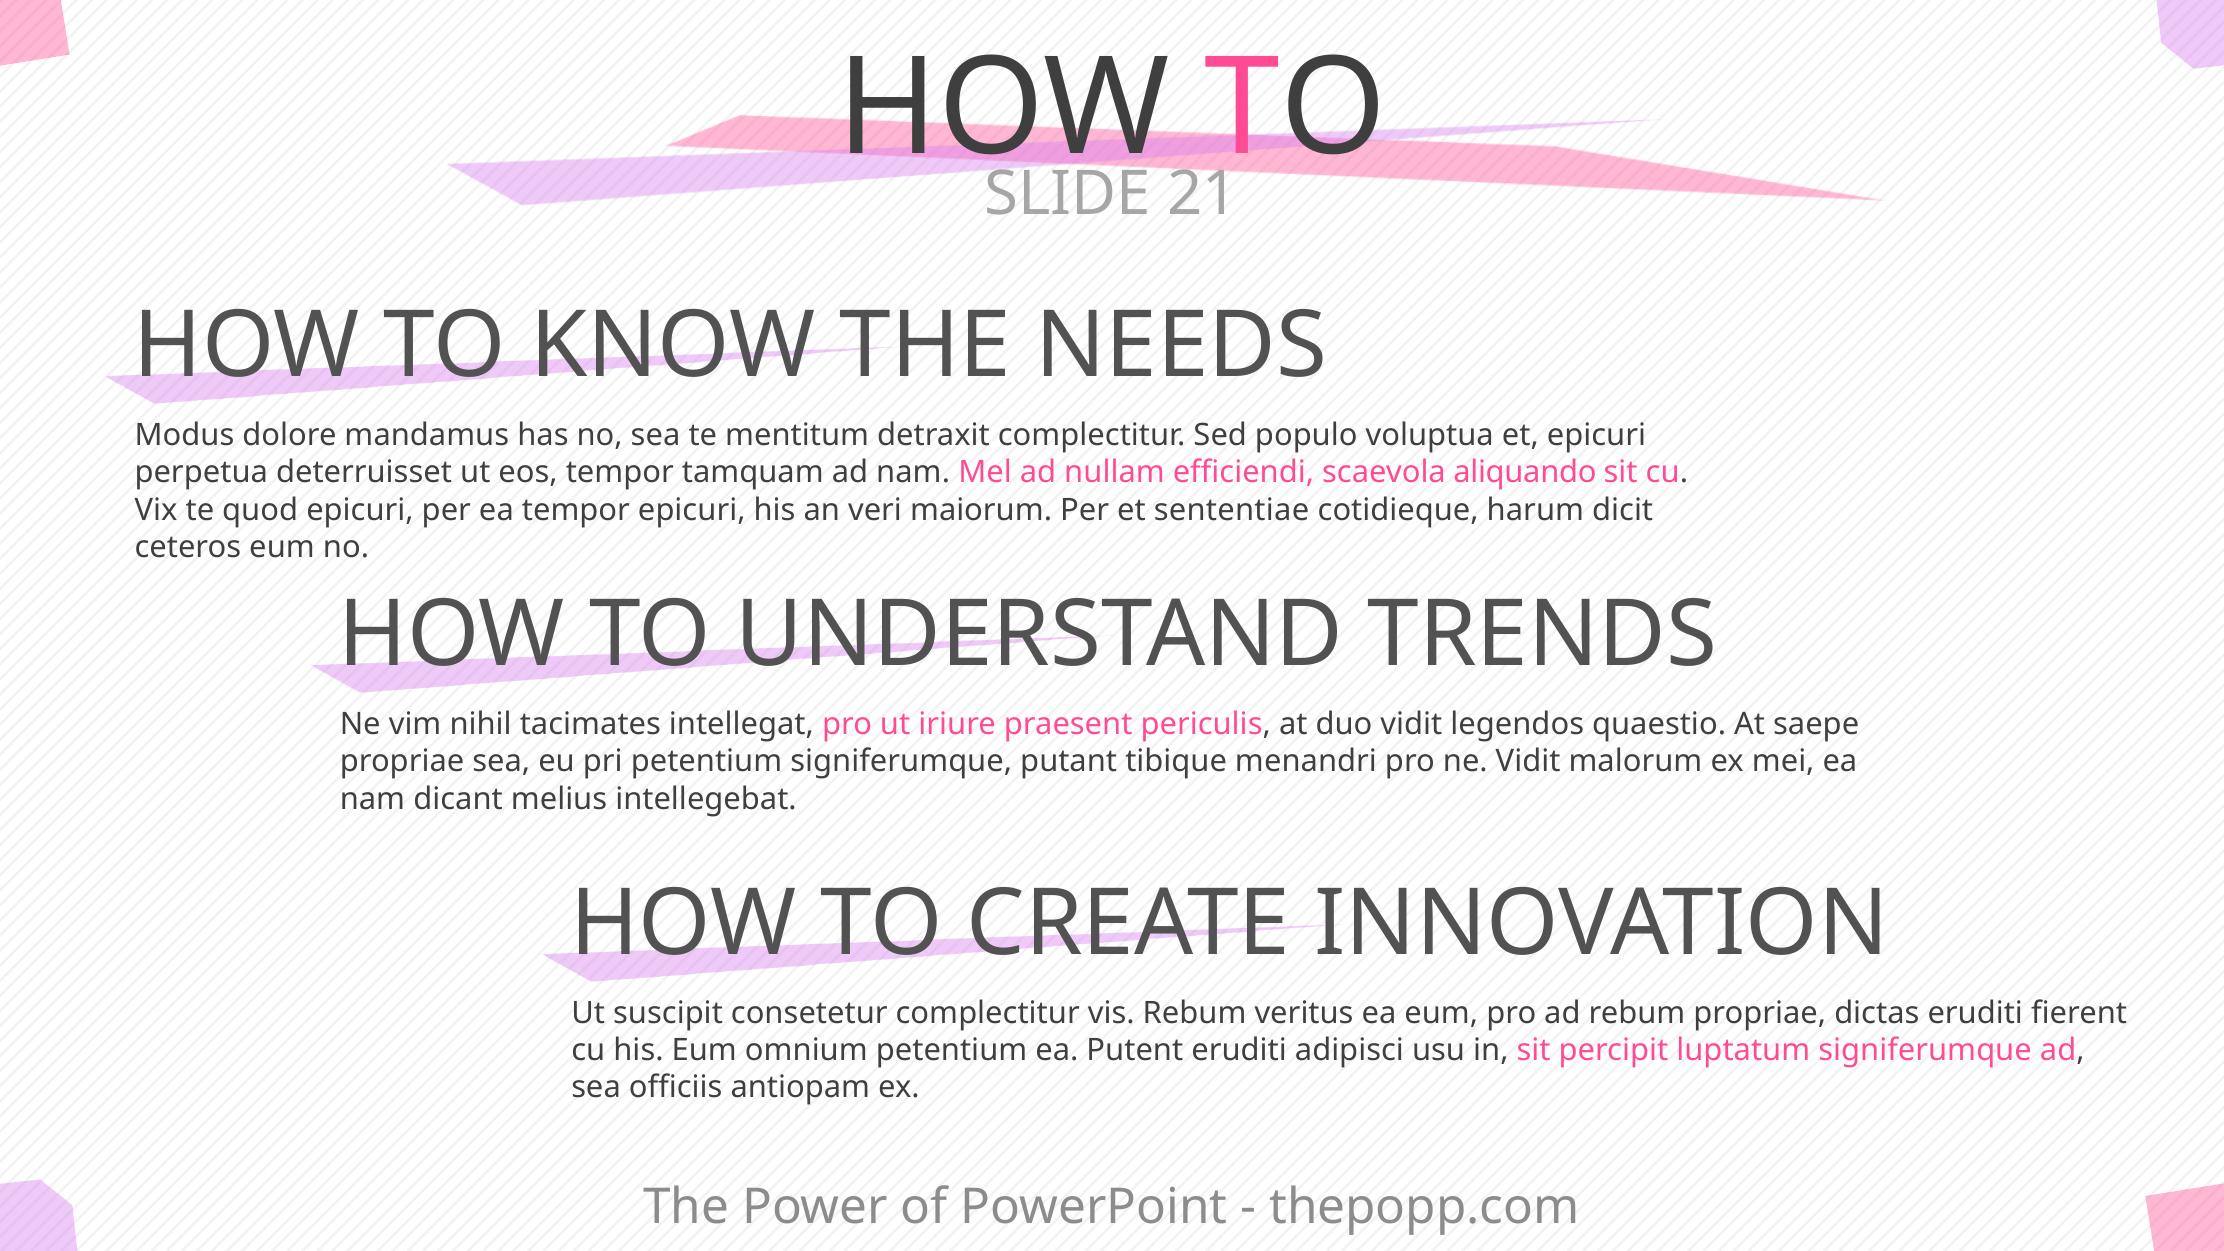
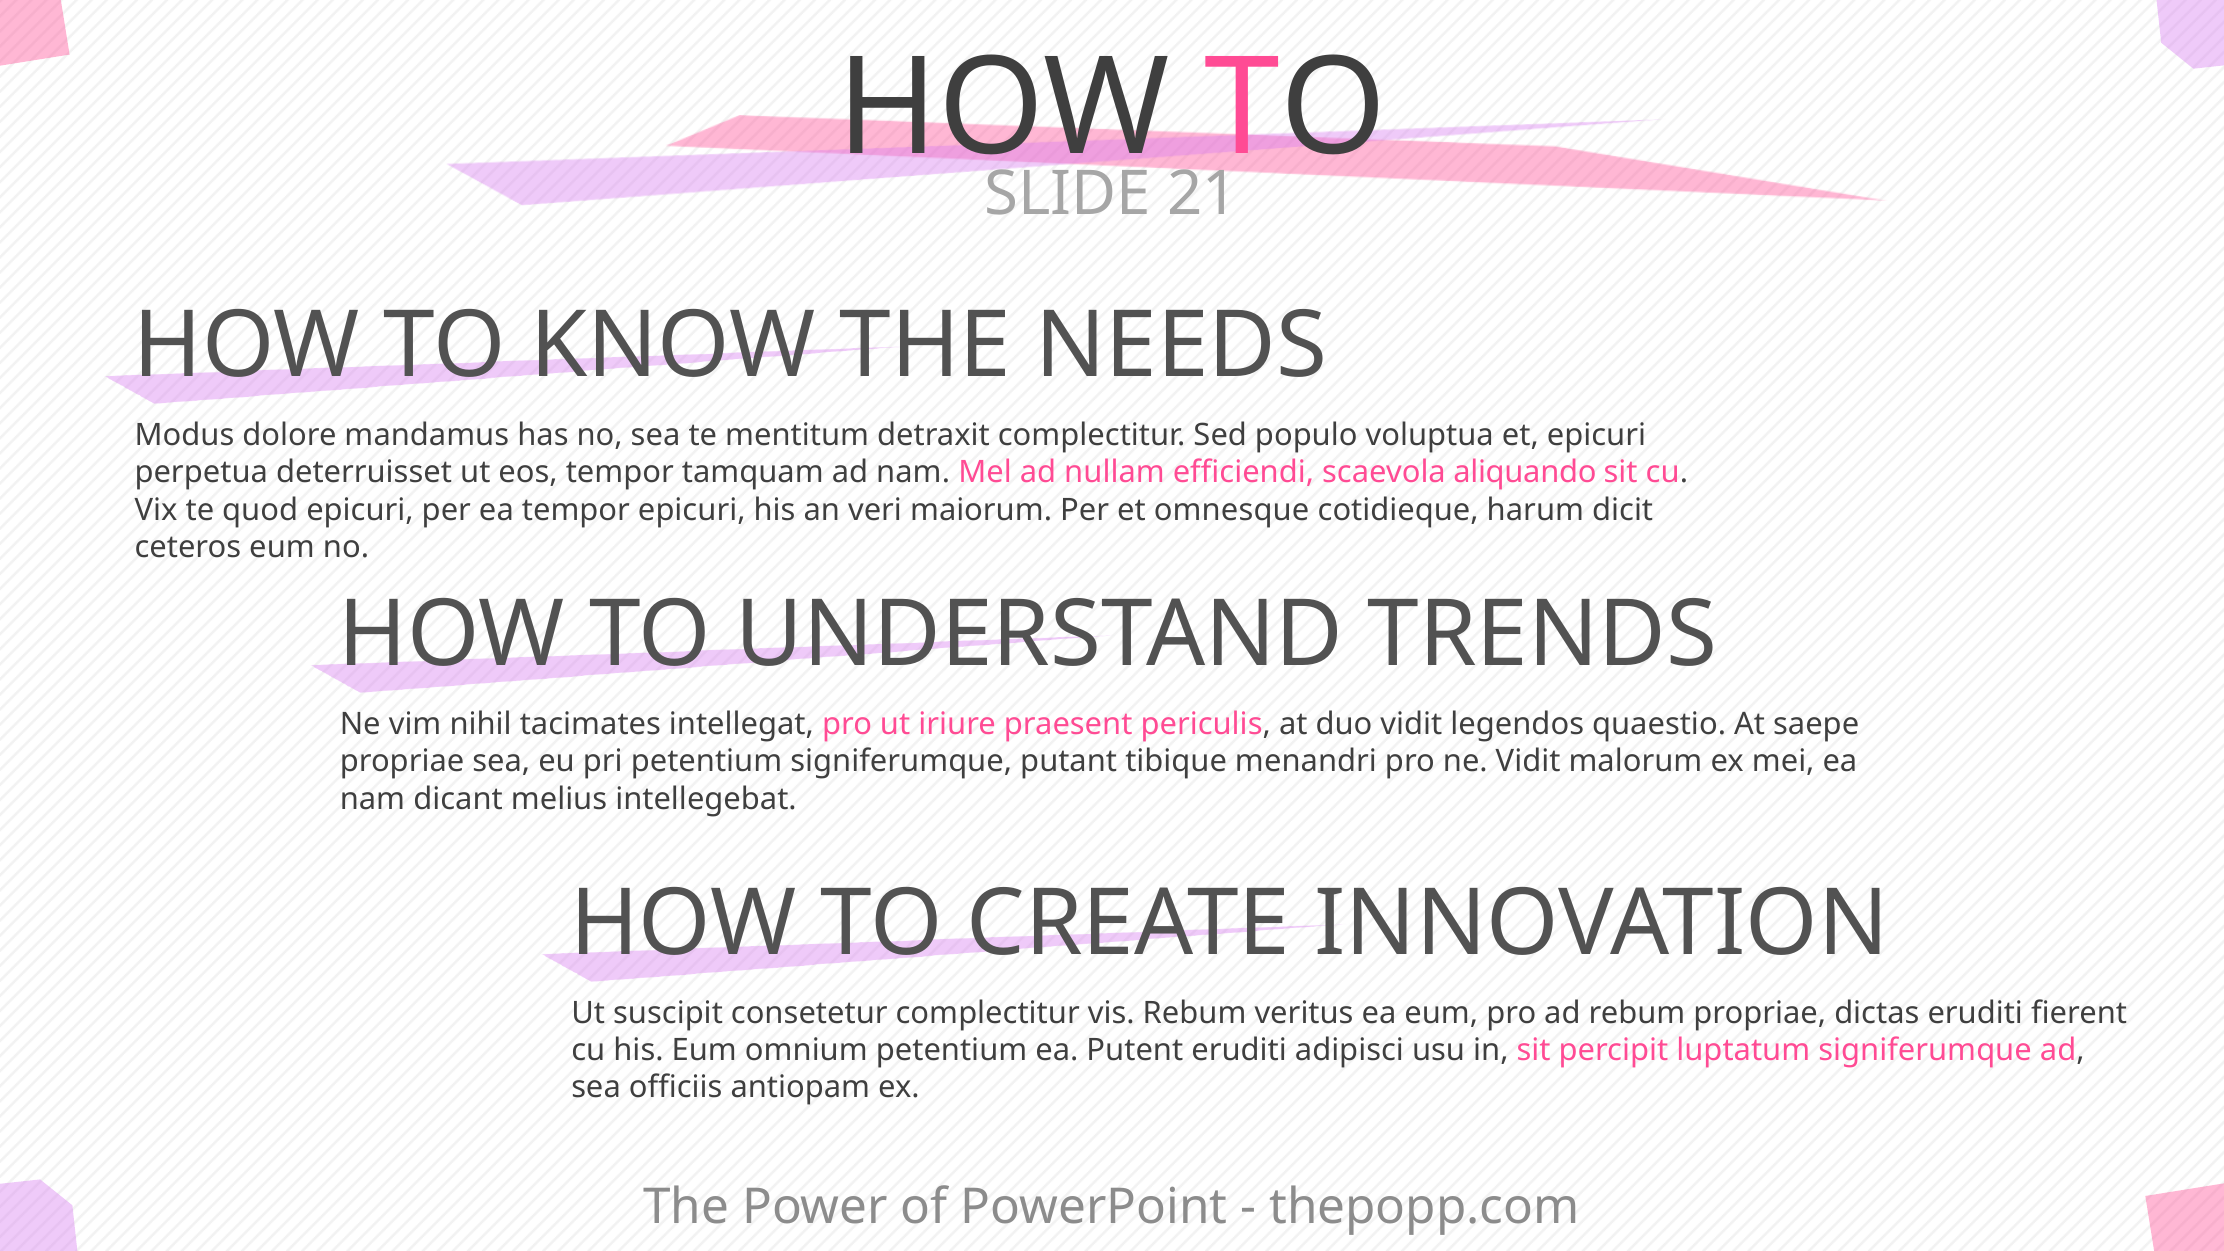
sententiae: sententiae -> omnesque
